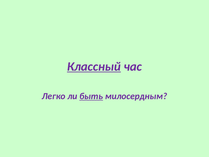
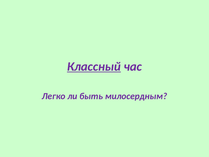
быть underline: present -> none
